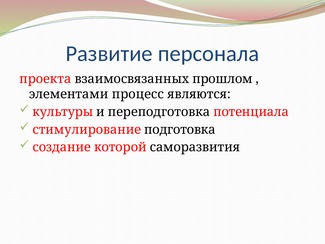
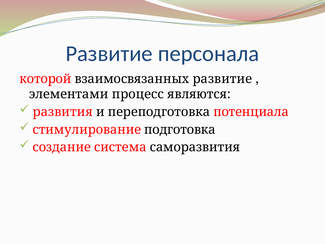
проекта: проекта -> которой
взаимосвязанных прошлом: прошлом -> развитие
культуры: культуры -> развития
которой: которой -> система
